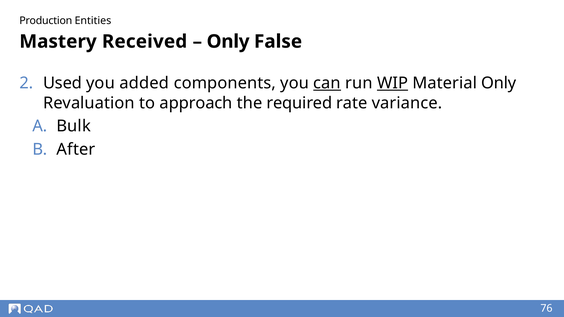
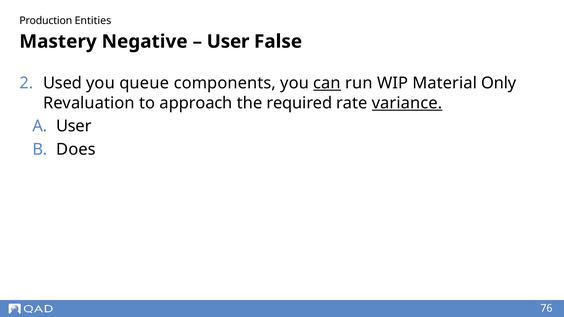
Received: Received -> Negative
Only at (228, 42): Only -> User
added: added -> queue
WIP underline: present -> none
variance underline: none -> present
Bulk at (74, 126): Bulk -> User
After: After -> Does
